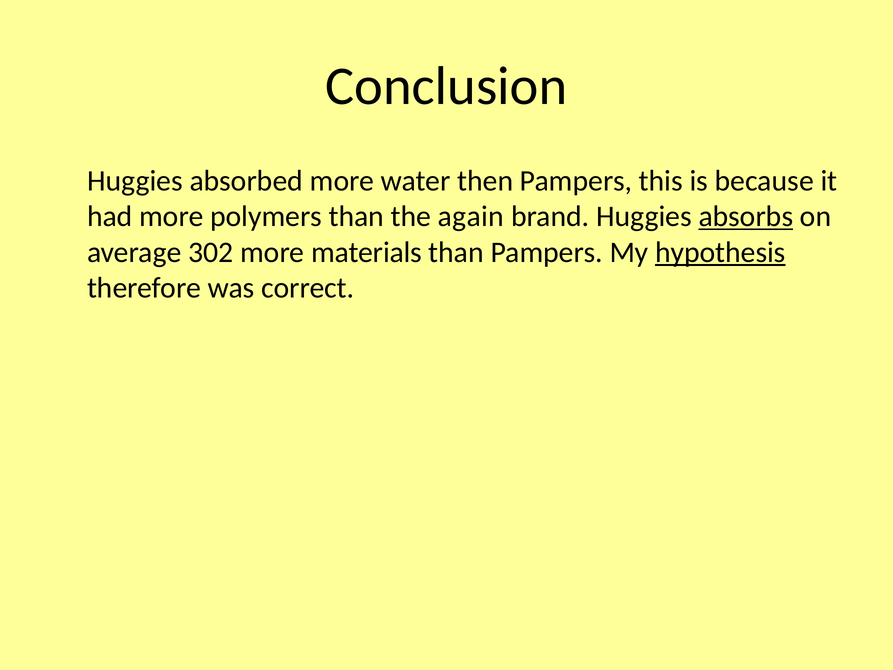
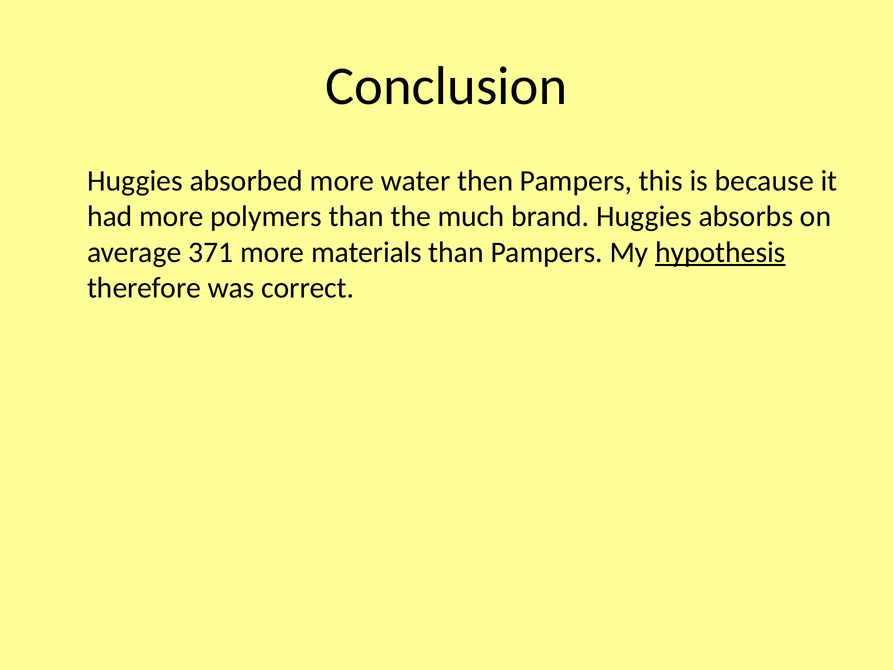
again: again -> much
absorbs underline: present -> none
302: 302 -> 371
